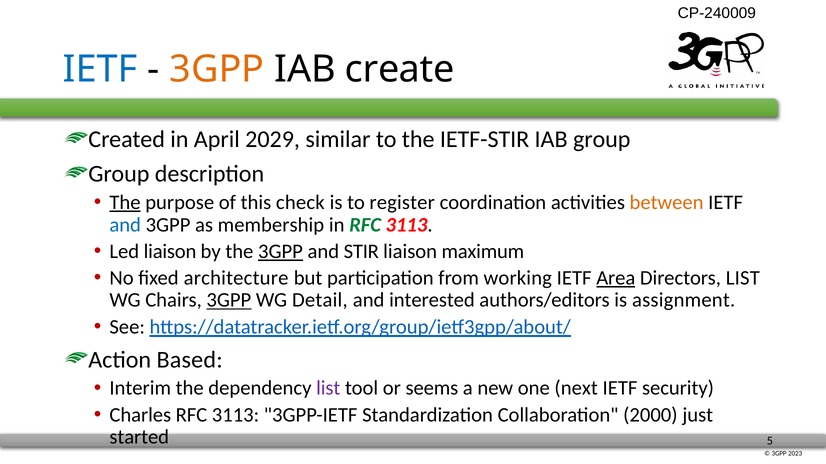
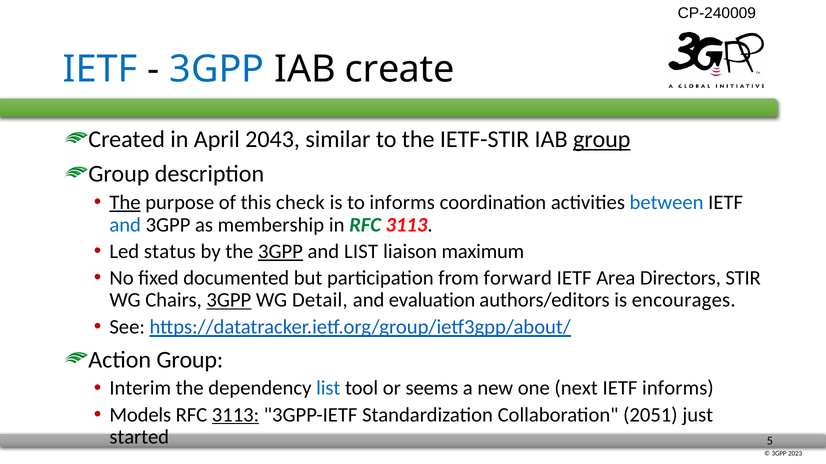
3GPP at (217, 69) colour: orange -> blue
2029: 2029 -> 2043
group at (602, 140) underline: none -> present
to register: register -> informs
between colour: orange -> blue
Led liaison: liaison -> status
and STIR: STIR -> LIST
architecture: architecture -> documented
working: working -> forward
Area underline: present -> none
Directors LIST: LIST -> STIR
interested: interested -> evaluation
assignment: assignment -> encourages
Action Based: Based -> Group
list at (328, 389) colour: purple -> blue
IETF security: security -> informs
Charles: Charles -> Models
3113 at (236, 415) underline: none -> present
2000: 2000 -> 2051
